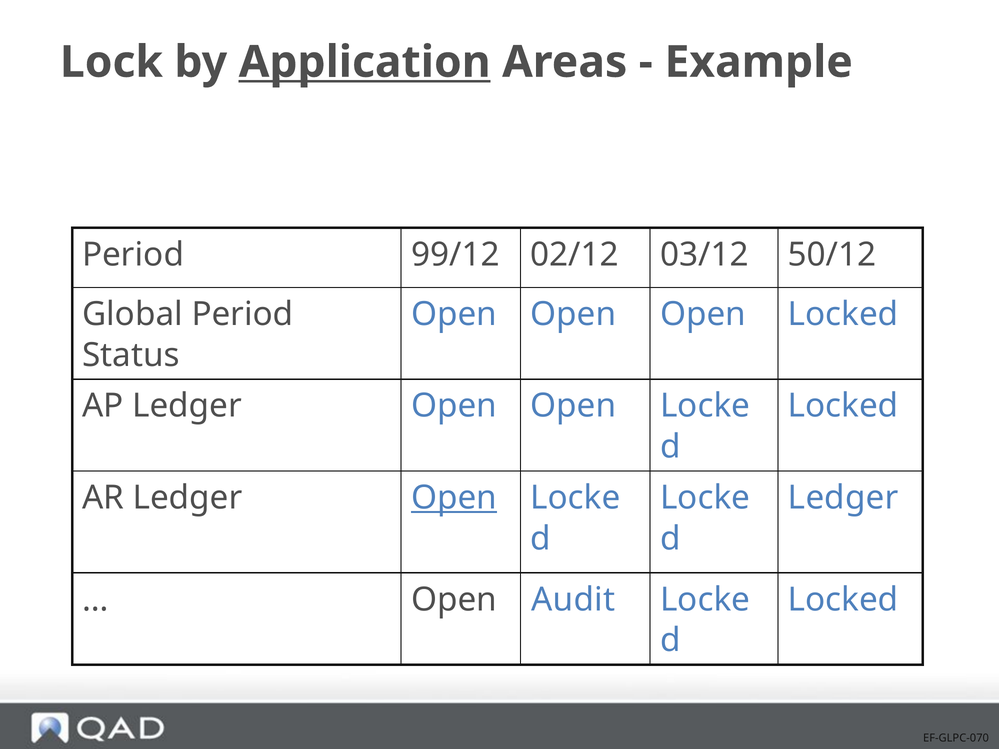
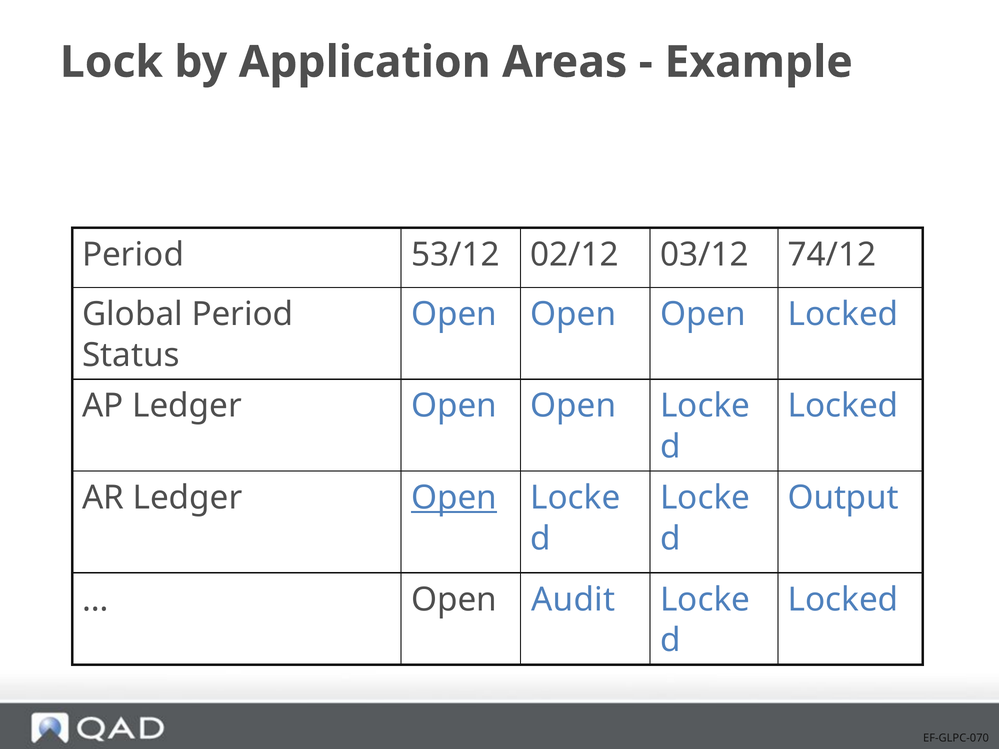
Application underline: present -> none
99/12: 99/12 -> 53/12
50/12: 50/12 -> 74/12
Ledger at (843, 498): Ledger -> Output
